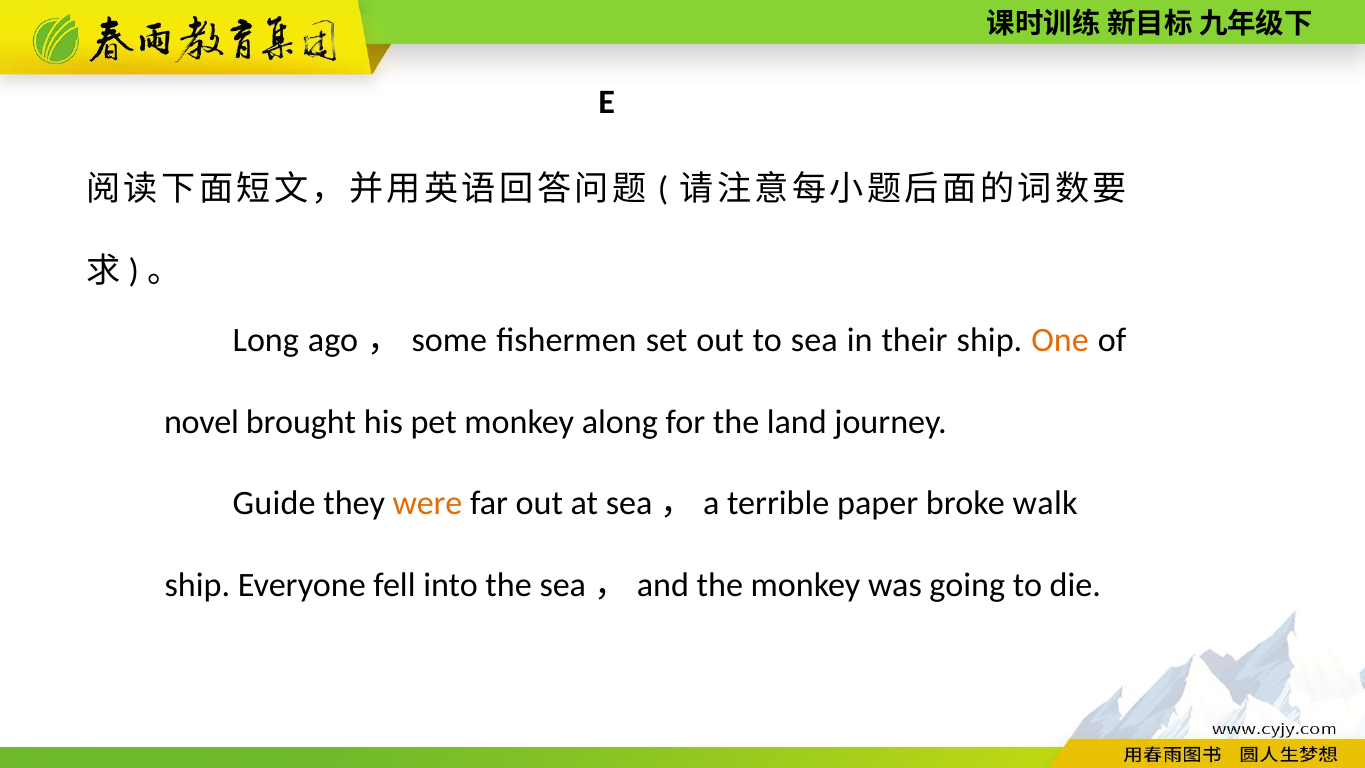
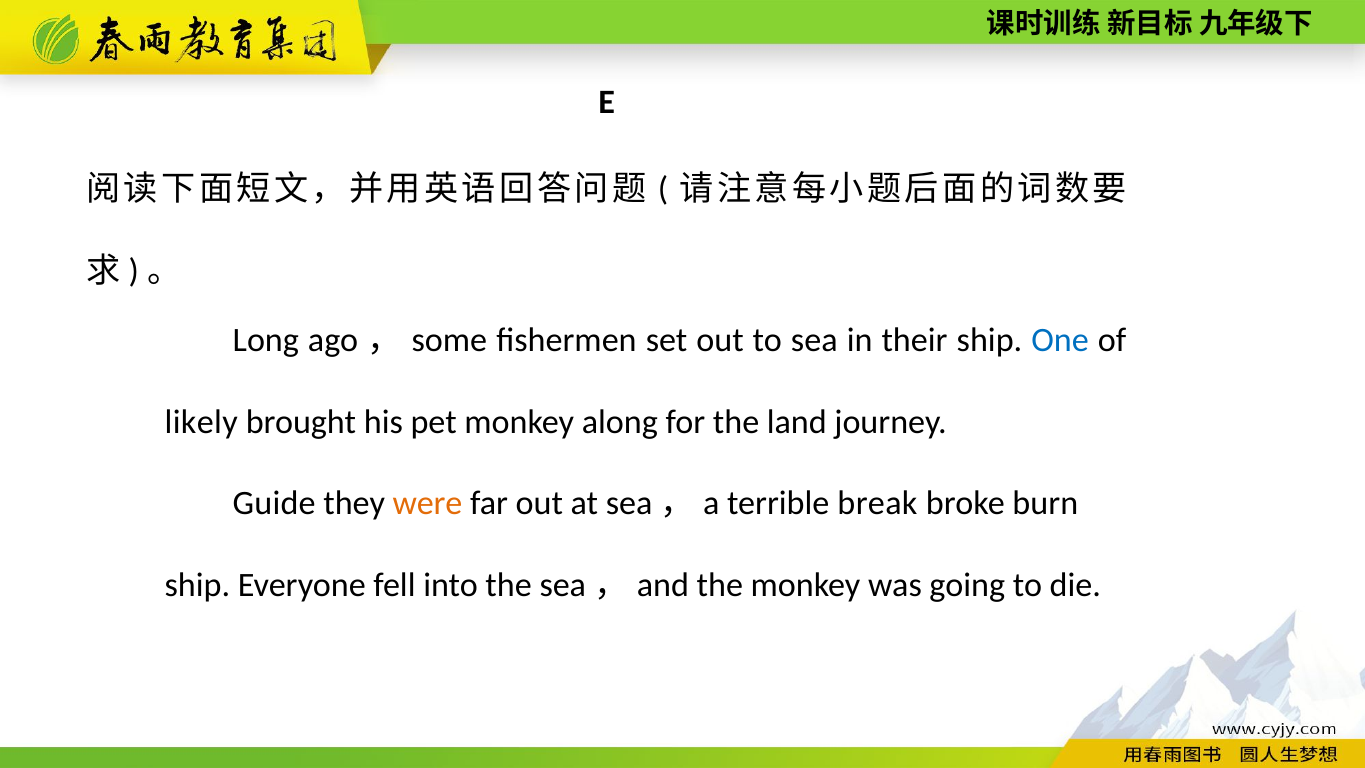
One colour: orange -> blue
novel: novel -> likely
paper: paper -> break
walk: walk -> burn
